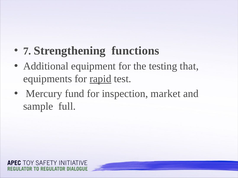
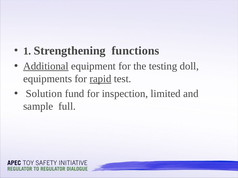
7: 7 -> 1
Additional underline: none -> present
that: that -> doll
Mercury: Mercury -> Solution
market: market -> limited
